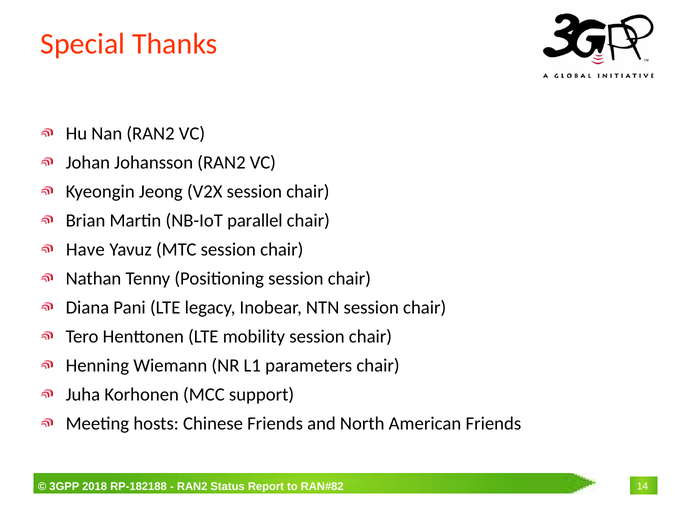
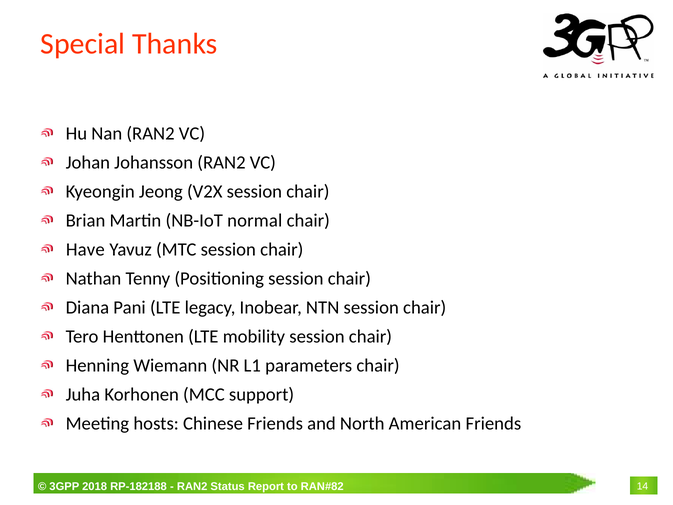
parallel: parallel -> normal
